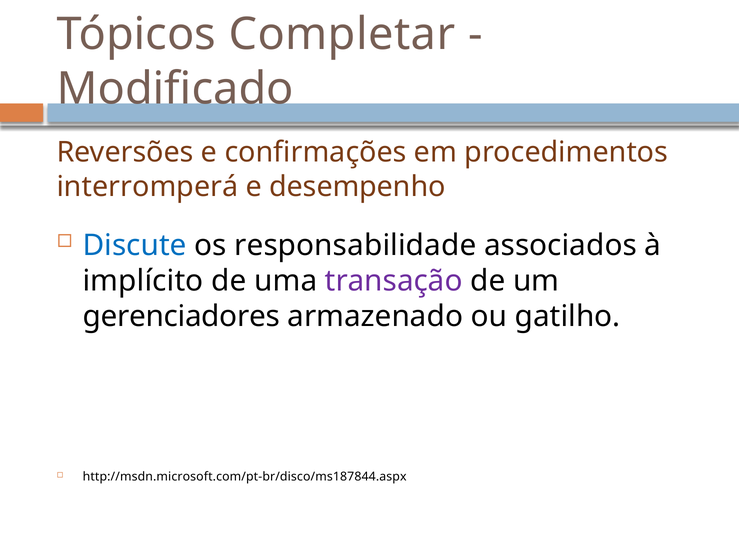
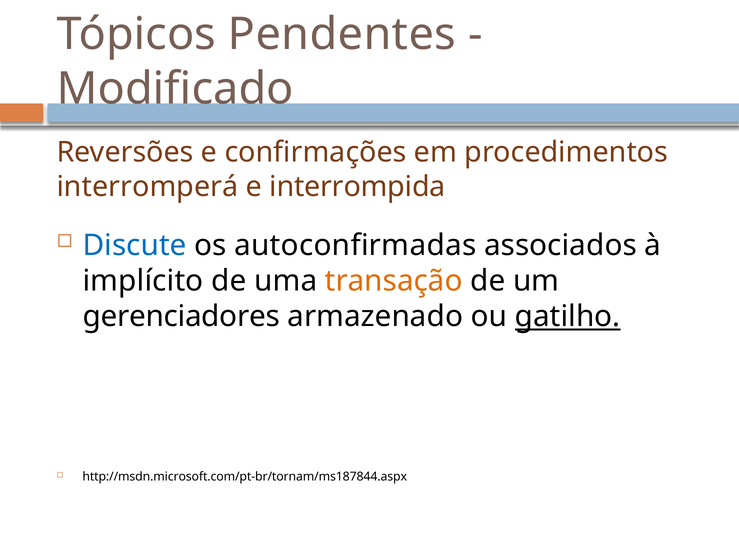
Completar: Completar -> Pendentes
desempenho: desempenho -> interrompida
responsabilidade: responsabilidade -> autoconfirmadas
transação colour: purple -> orange
gatilho underline: none -> present
http://msdn.microsoft.com/pt-br/disco/ms187844.aspx: http://msdn.microsoft.com/pt-br/disco/ms187844.aspx -> http://msdn.microsoft.com/pt-br/tornam/ms187844.aspx
